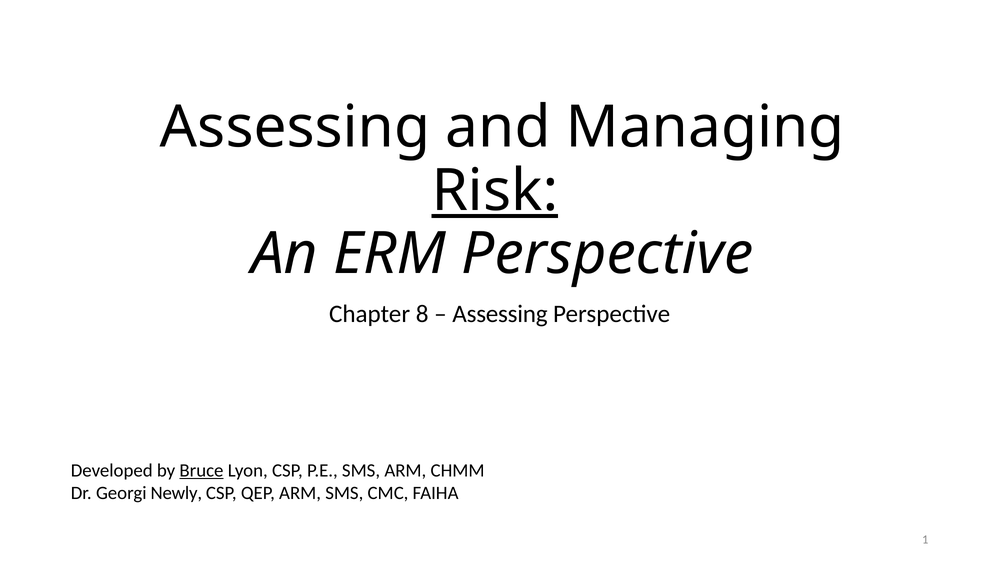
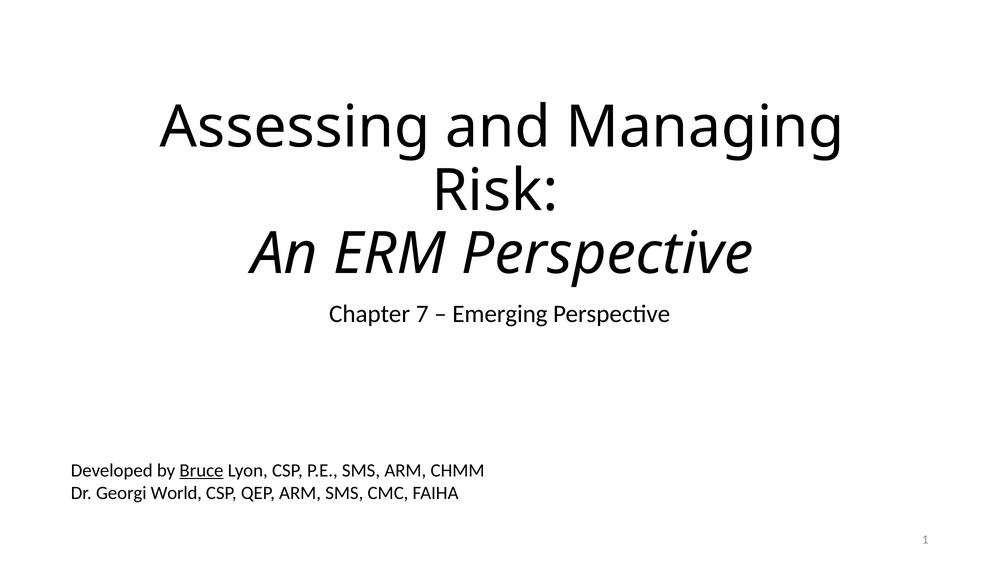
Risk underline: present -> none
8: 8 -> 7
Assessing at (500, 314): Assessing -> Emerging
Newly: Newly -> World
